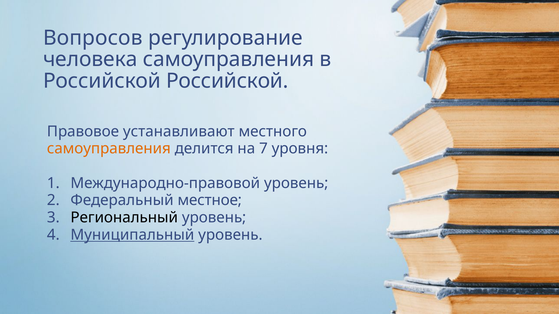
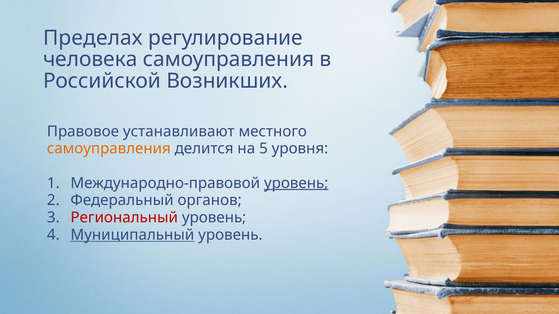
Вопросов: Вопросов -> Пределах
Российской Российской: Российской -> Возникших
7: 7 -> 5
уровень at (296, 183) underline: none -> present
местное: местное -> органов
Региональный colour: black -> red
